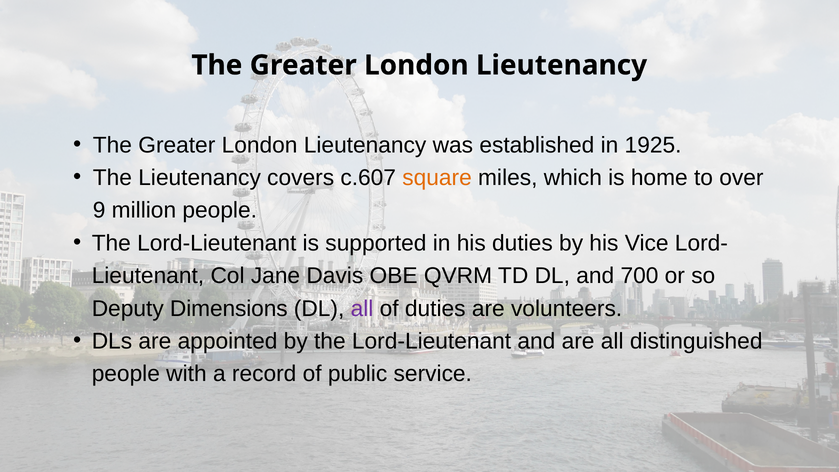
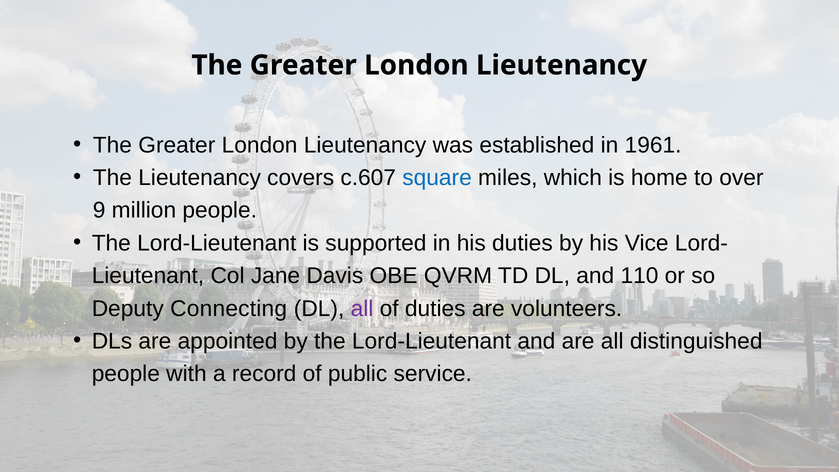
1925: 1925 -> 1961
square colour: orange -> blue
700: 700 -> 110
Dimensions: Dimensions -> Connecting
